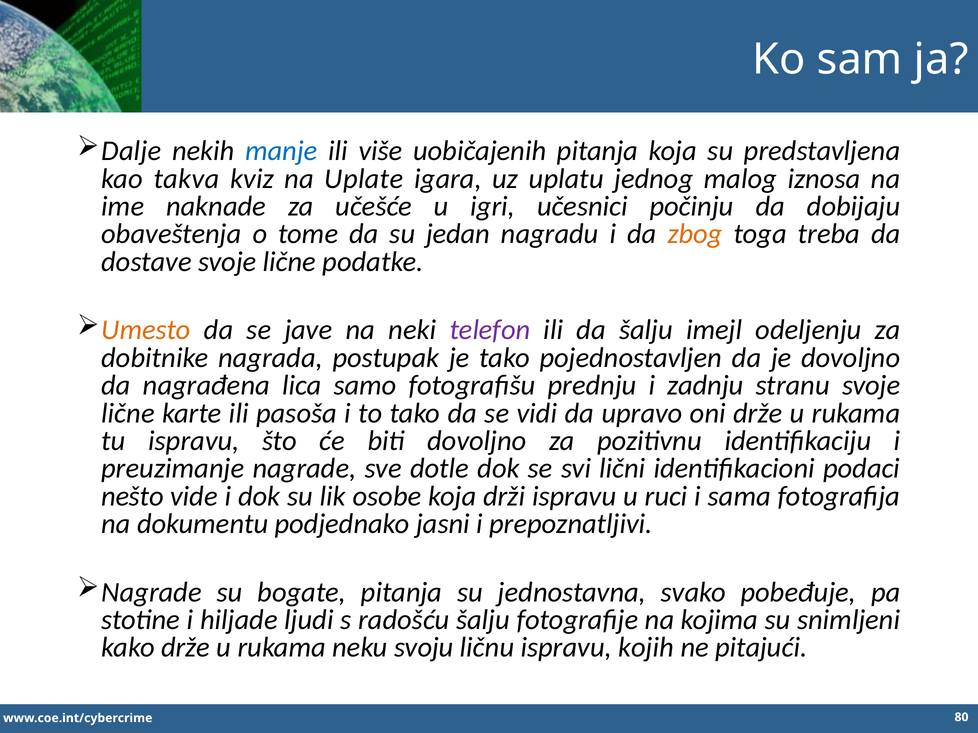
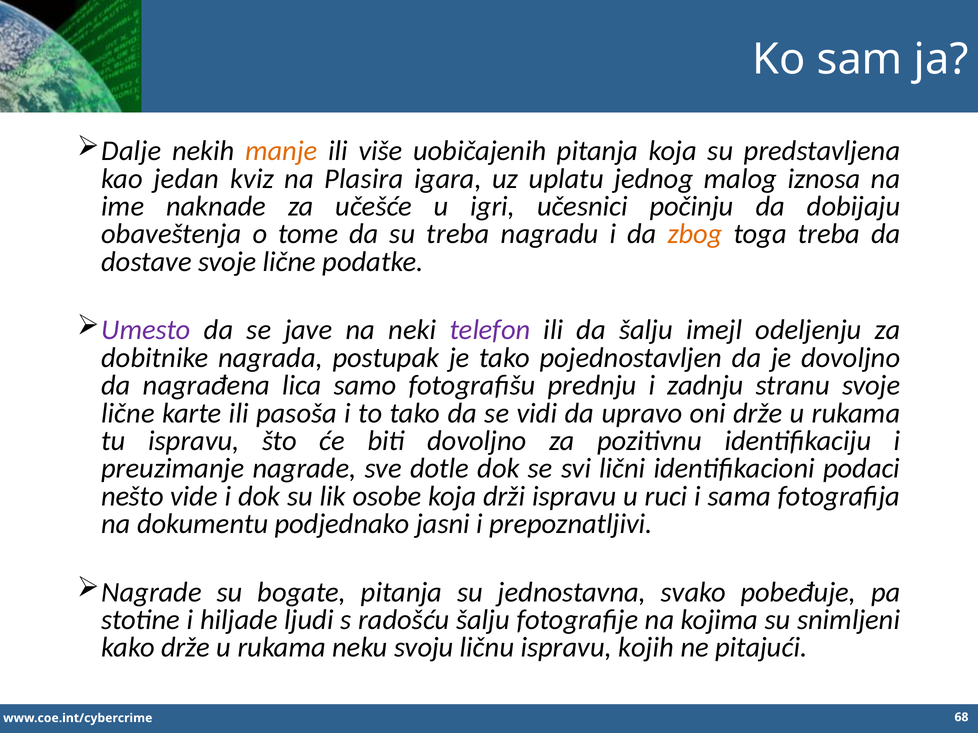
manje colour: blue -> orange
takva: takva -> jedan
Uplate: Uplate -> Plasira
su jedan: jedan -> treba
Umesto colour: orange -> purple
80: 80 -> 68
